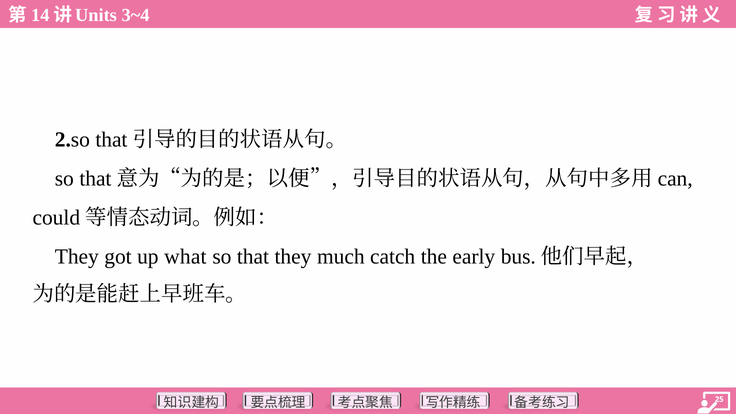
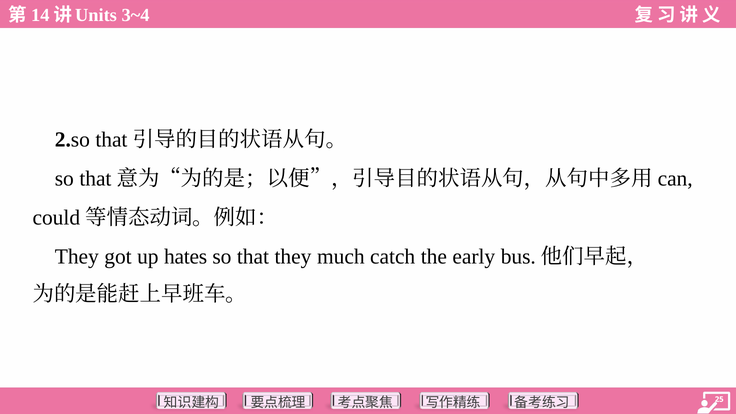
what: what -> hates
